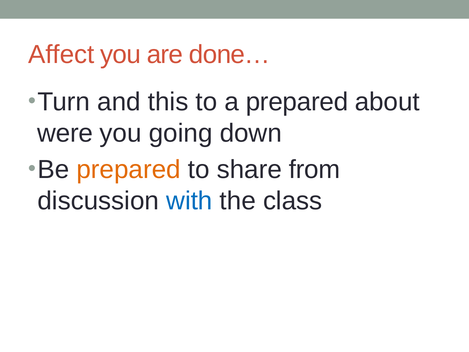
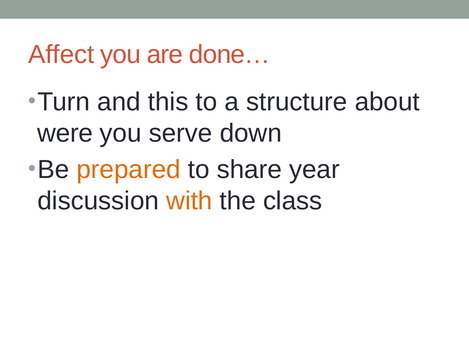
a prepared: prepared -> structure
going: going -> serve
from: from -> year
with colour: blue -> orange
